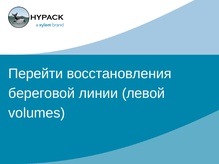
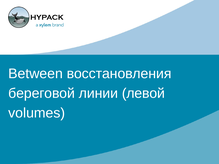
Перейти: Перейти -> Between
